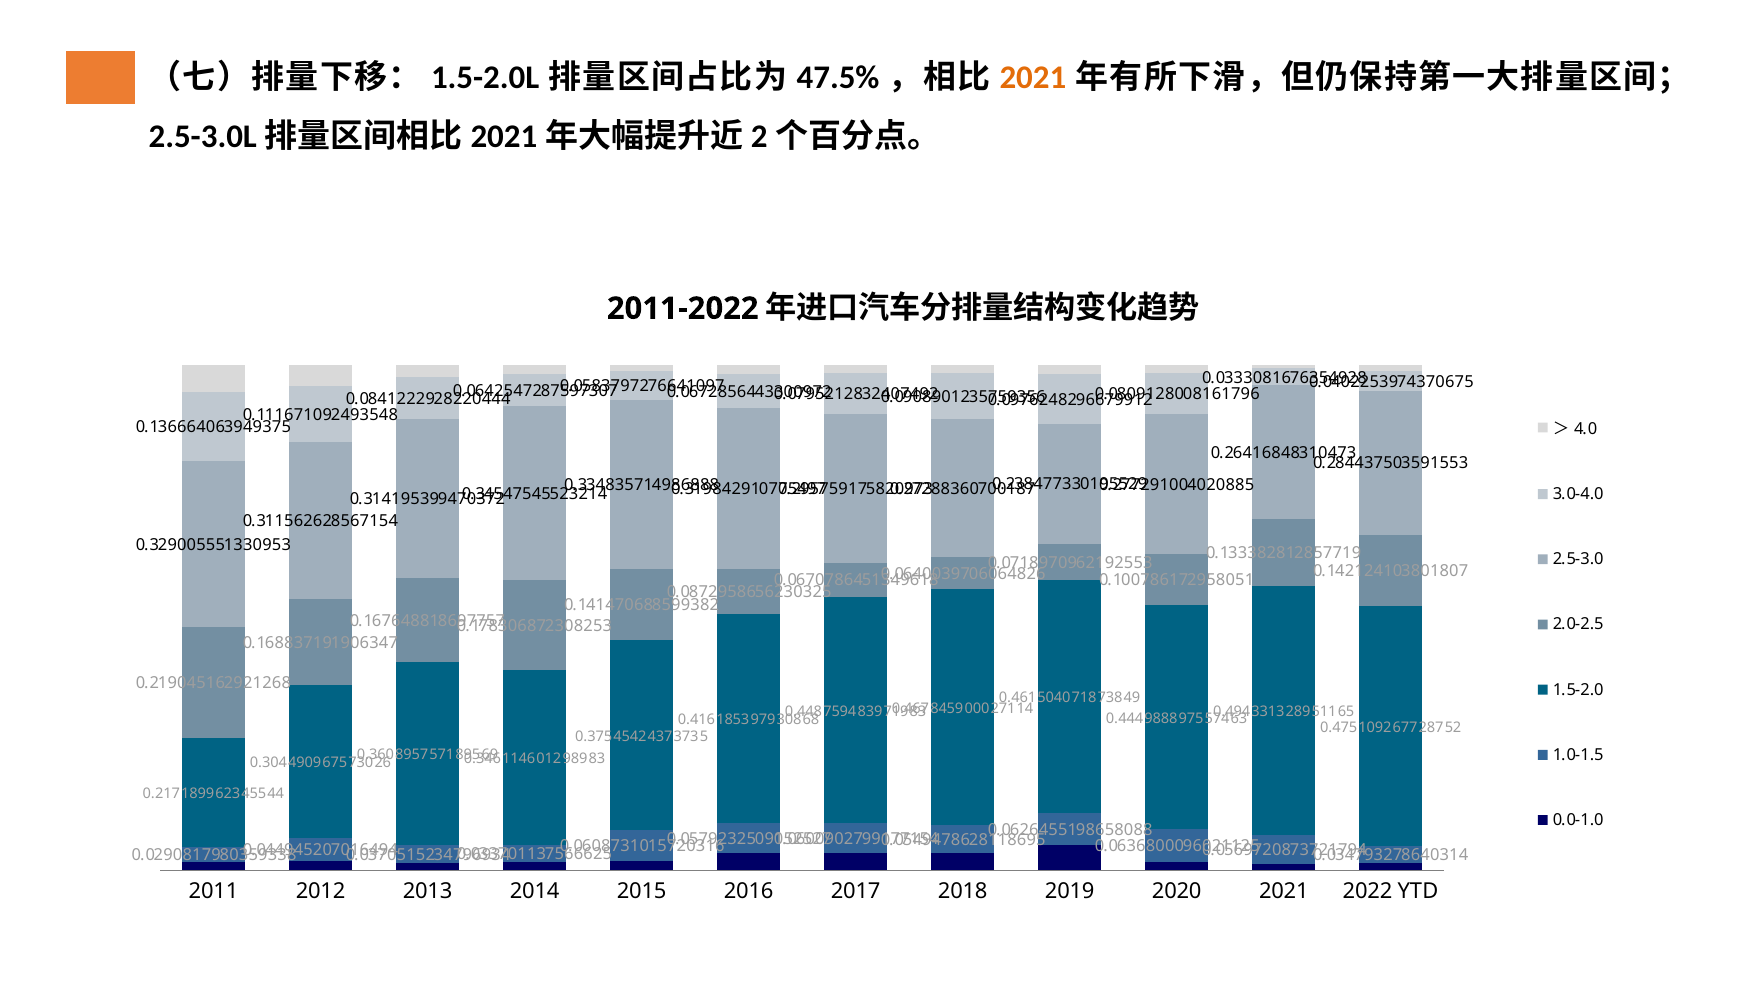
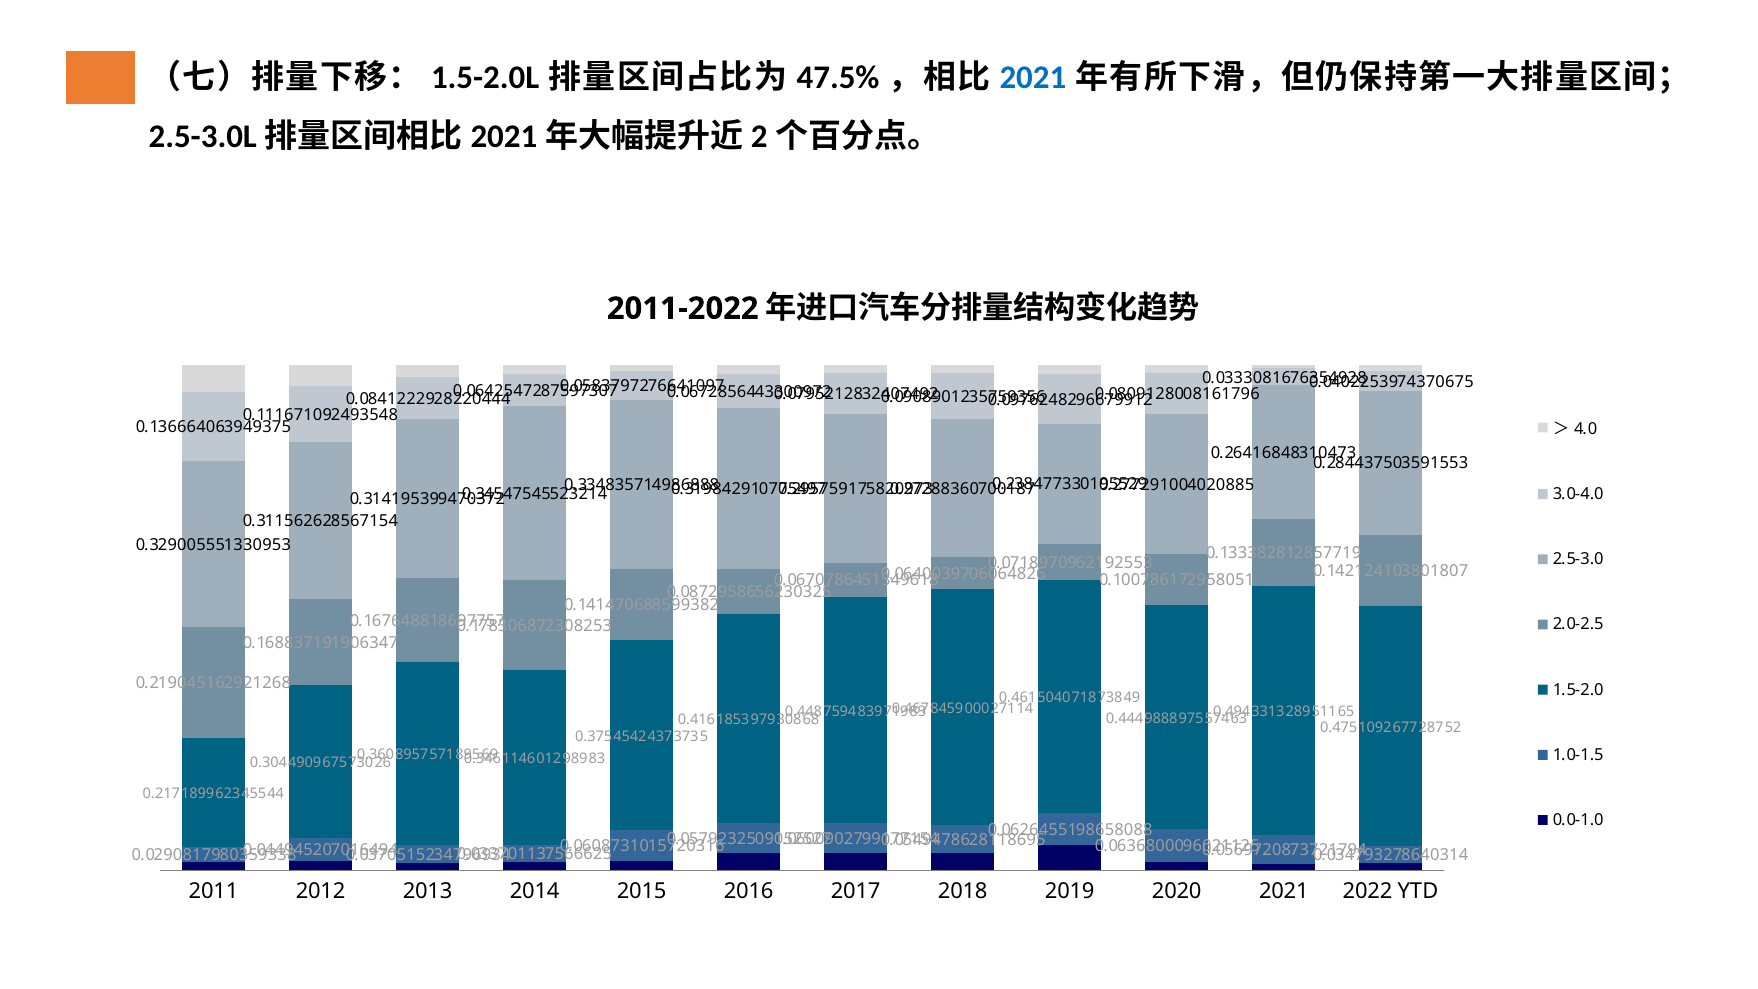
2021 at (1033, 77) colour: orange -> blue
